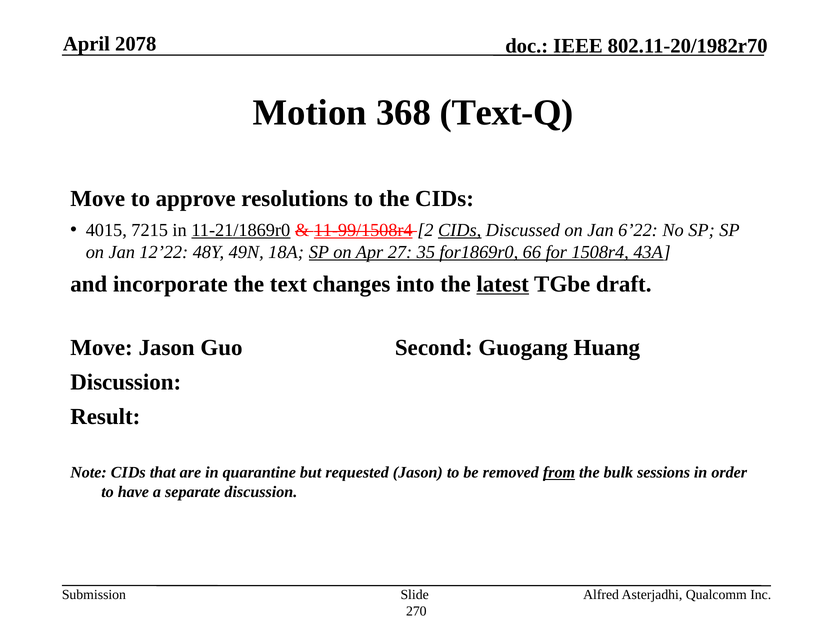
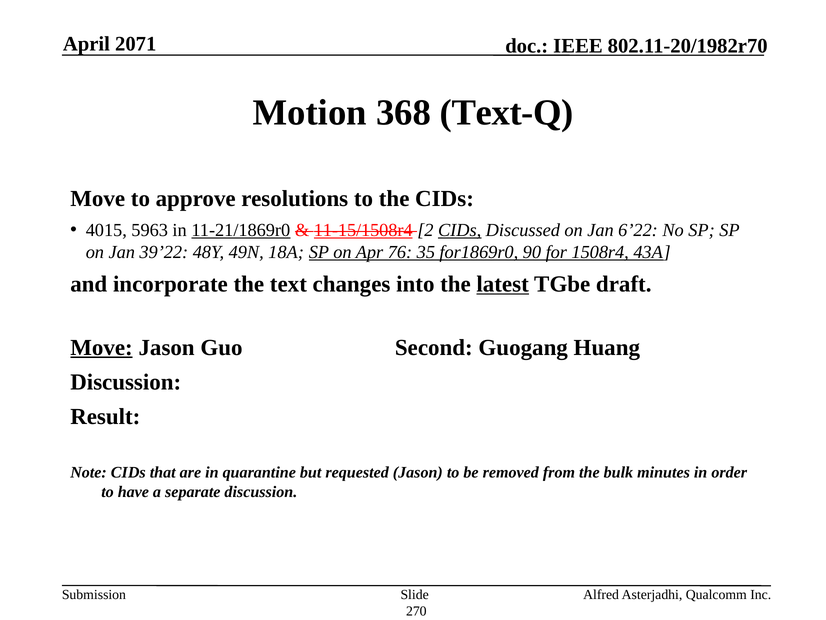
2078: 2078 -> 2071
7215: 7215 -> 5963
11-99/1508r4: 11-99/1508r4 -> 11-15/1508r4
12’22: 12’22 -> 39’22
27: 27 -> 76
66: 66 -> 90
Move at (101, 347) underline: none -> present
from underline: present -> none
sessions: sessions -> minutes
